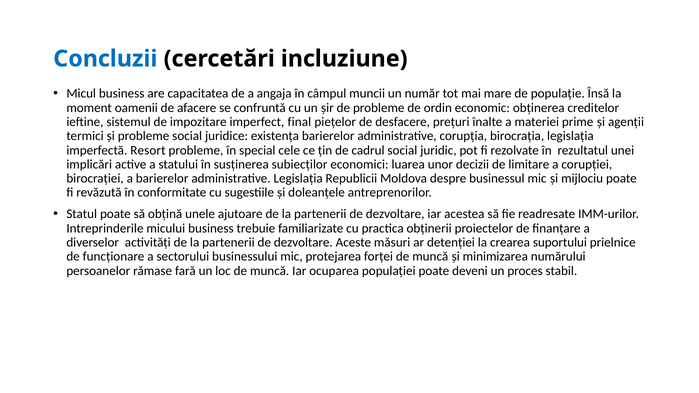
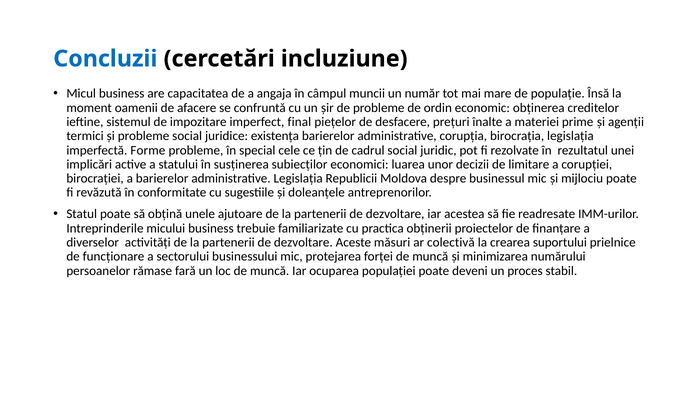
Resort: Resort -> Forme
detenției: detenției -> colectivă
